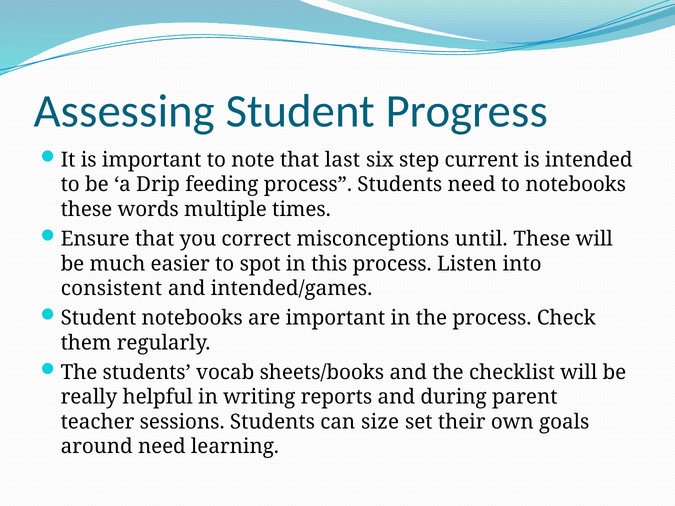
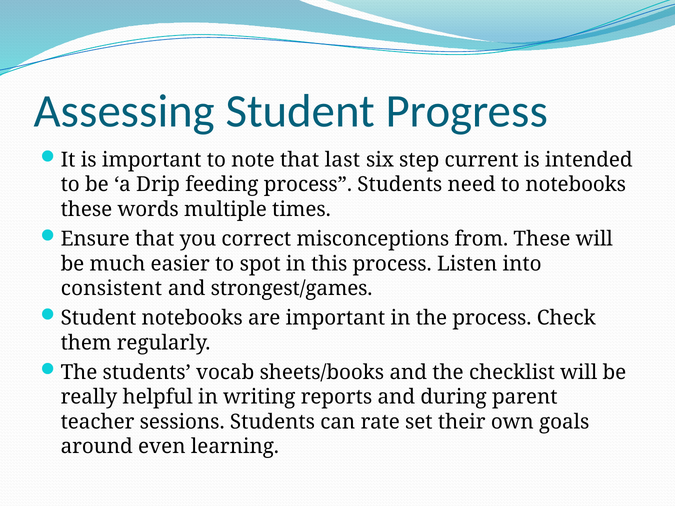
until: until -> from
intended/games: intended/games -> strongest/games
size: size -> rate
around need: need -> even
